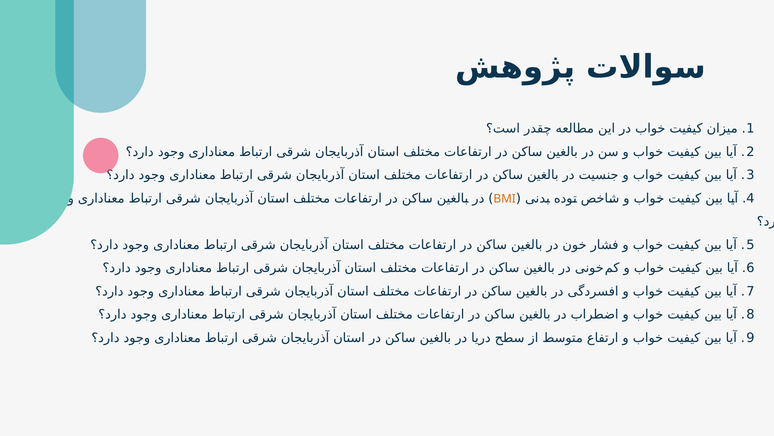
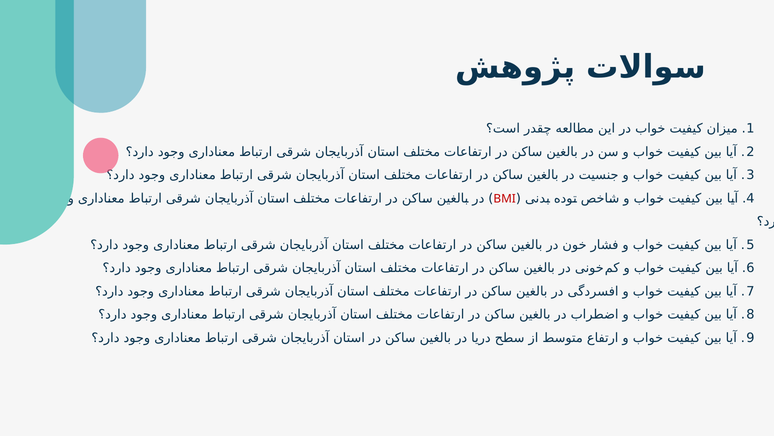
BMI colour: orange -> red
